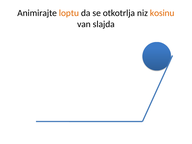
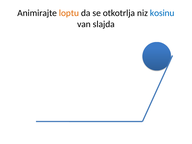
kosinu colour: orange -> blue
